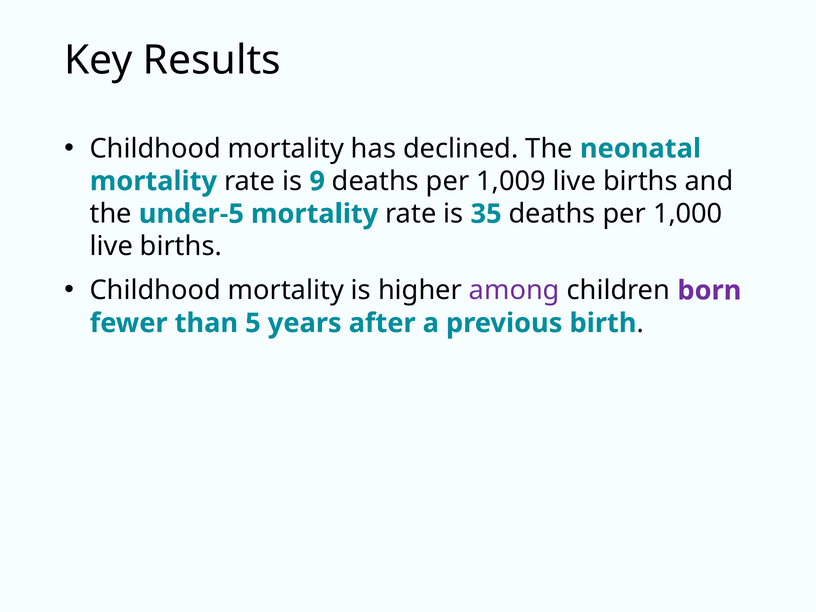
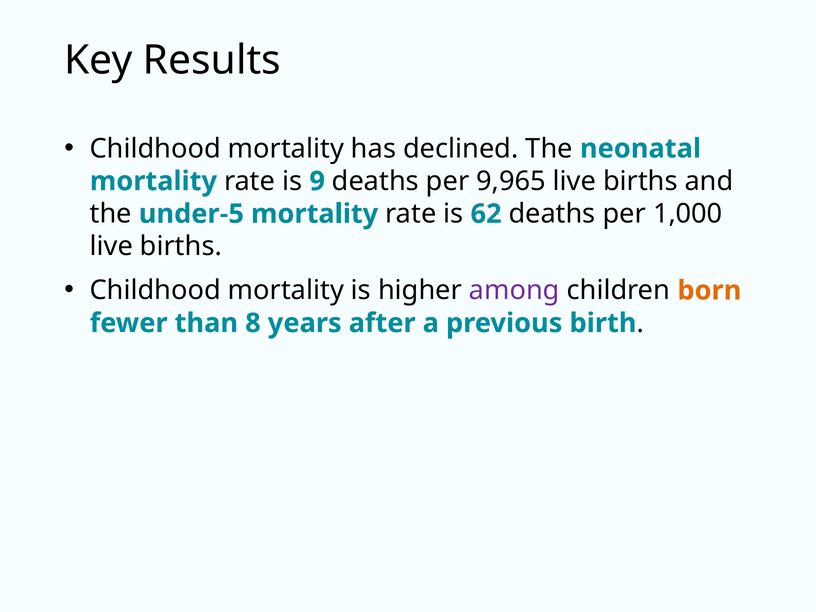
1,009: 1,009 -> 9,965
35: 35 -> 62
born colour: purple -> orange
5: 5 -> 8
